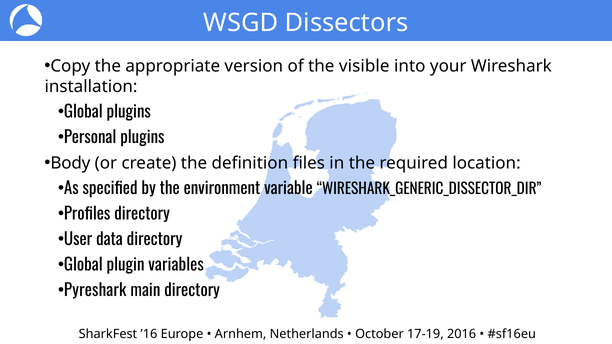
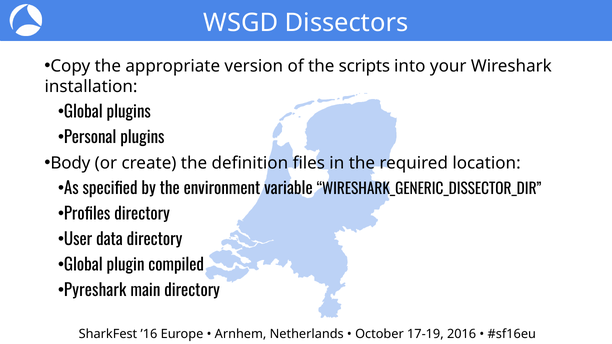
visible: visible -> scripts
variables: variables -> compiled
